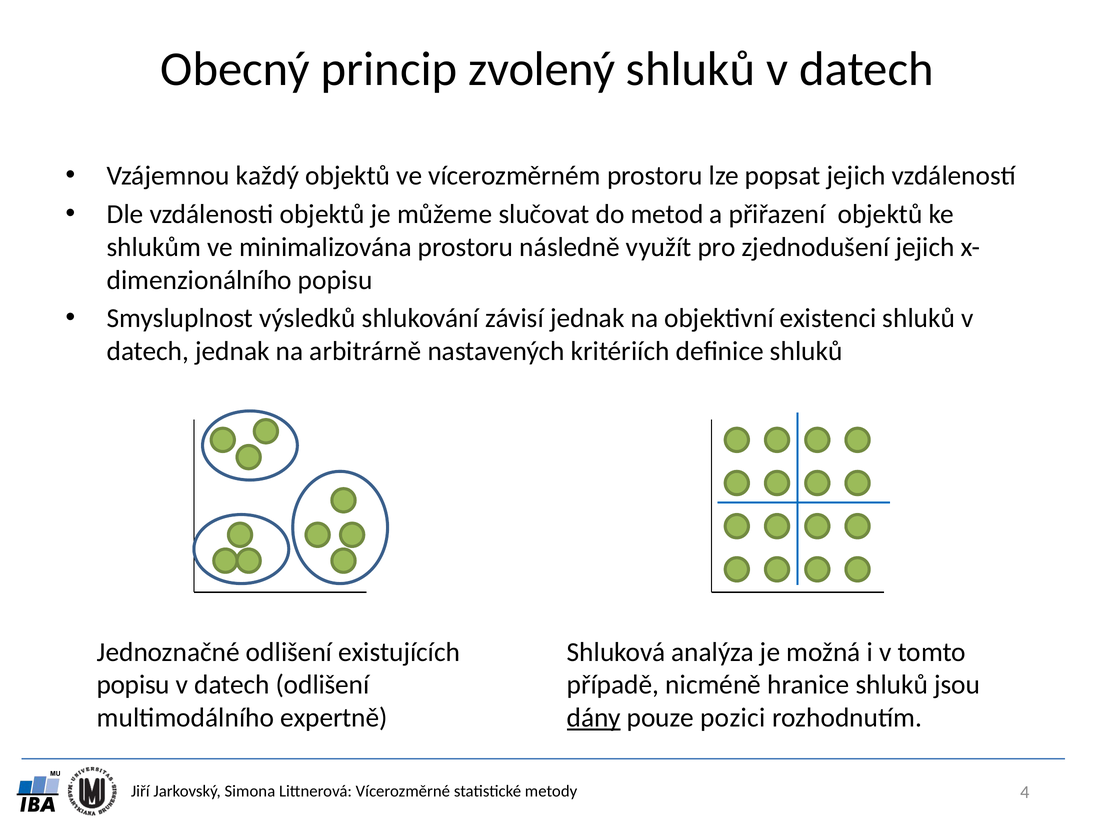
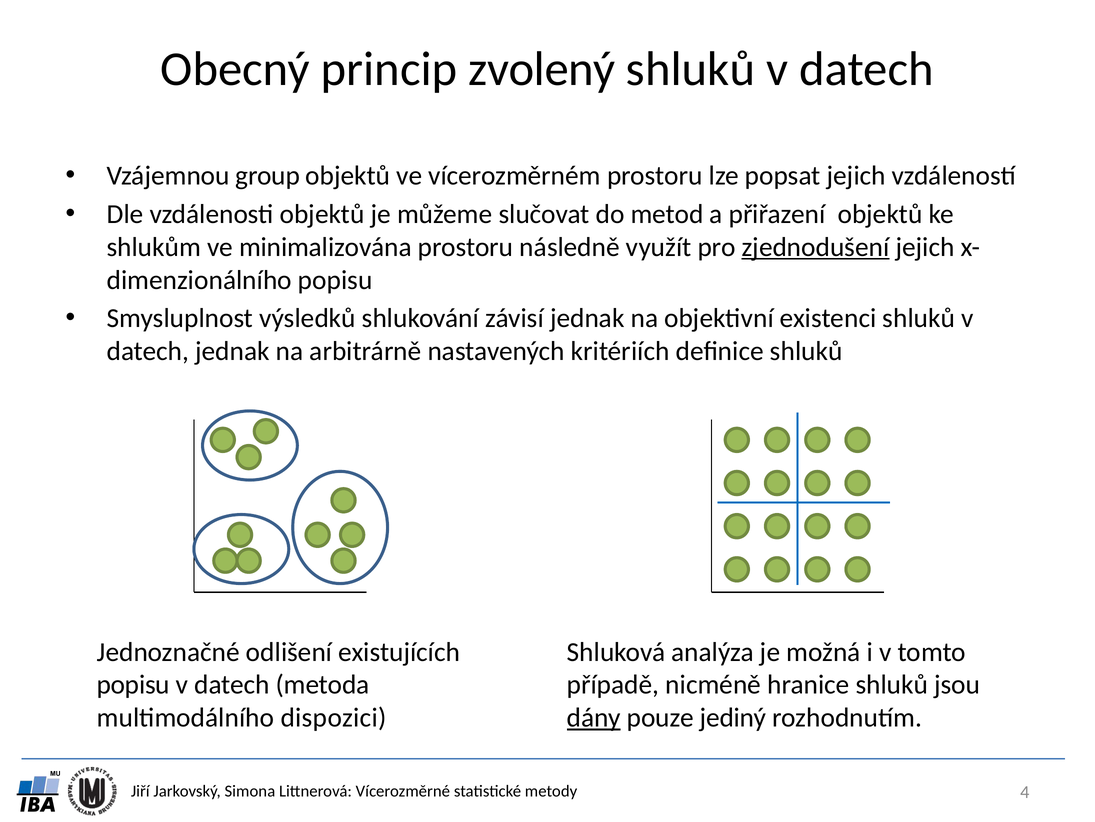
každý: každý -> group
zjednodušení underline: none -> present
datech odlišení: odlišení -> metoda
expertně: expertně -> dispozici
pozici: pozici -> jediný
